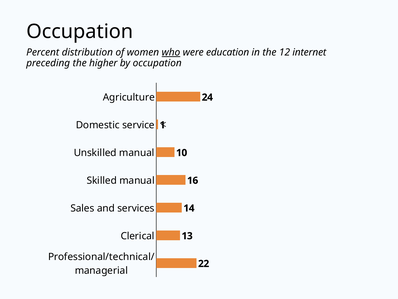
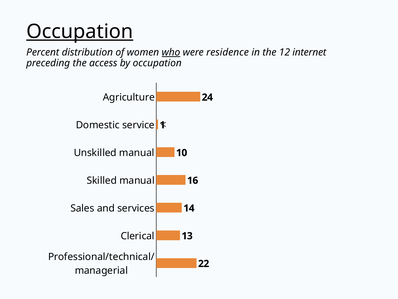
Occupation at (80, 32) underline: none -> present
education: education -> residence
higher: higher -> access
